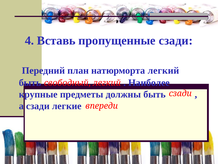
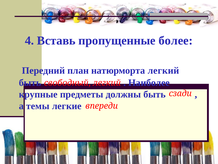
пропущенные сзади: сзади -> более
а сзади: сзади -> темы
